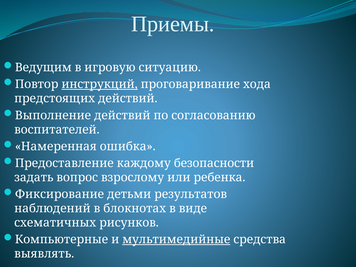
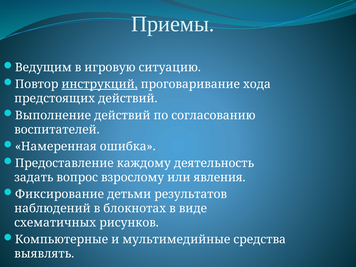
безопасности: безопасности -> деятельность
ребенка: ребенка -> явления
мультимедийные underline: present -> none
